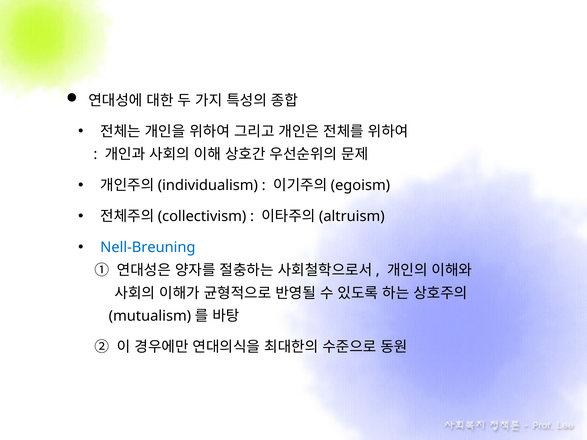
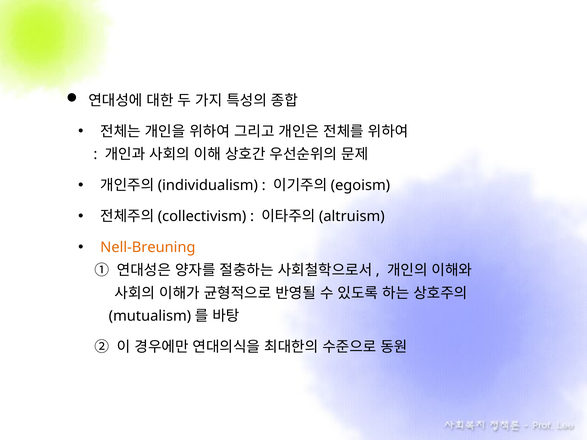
Nell-Breuning colour: blue -> orange
